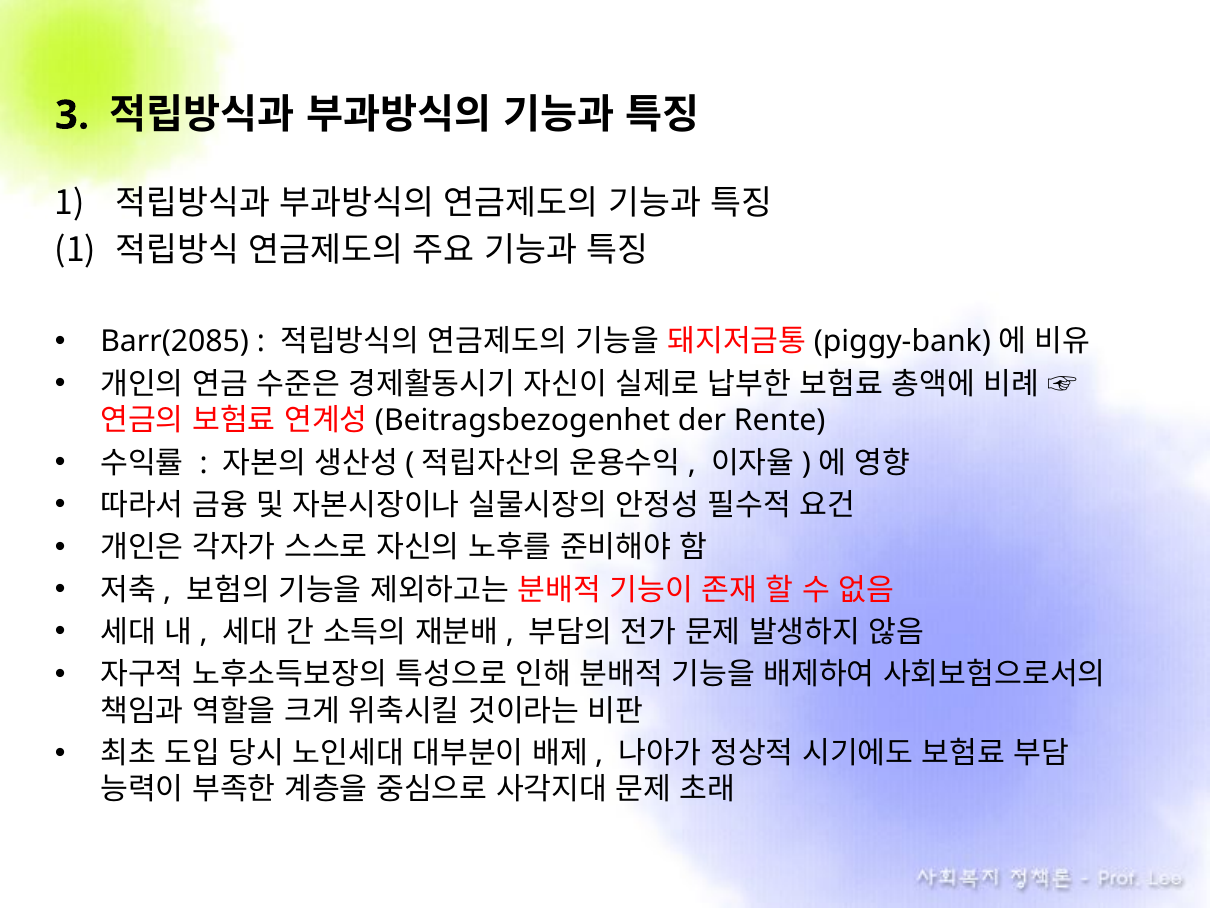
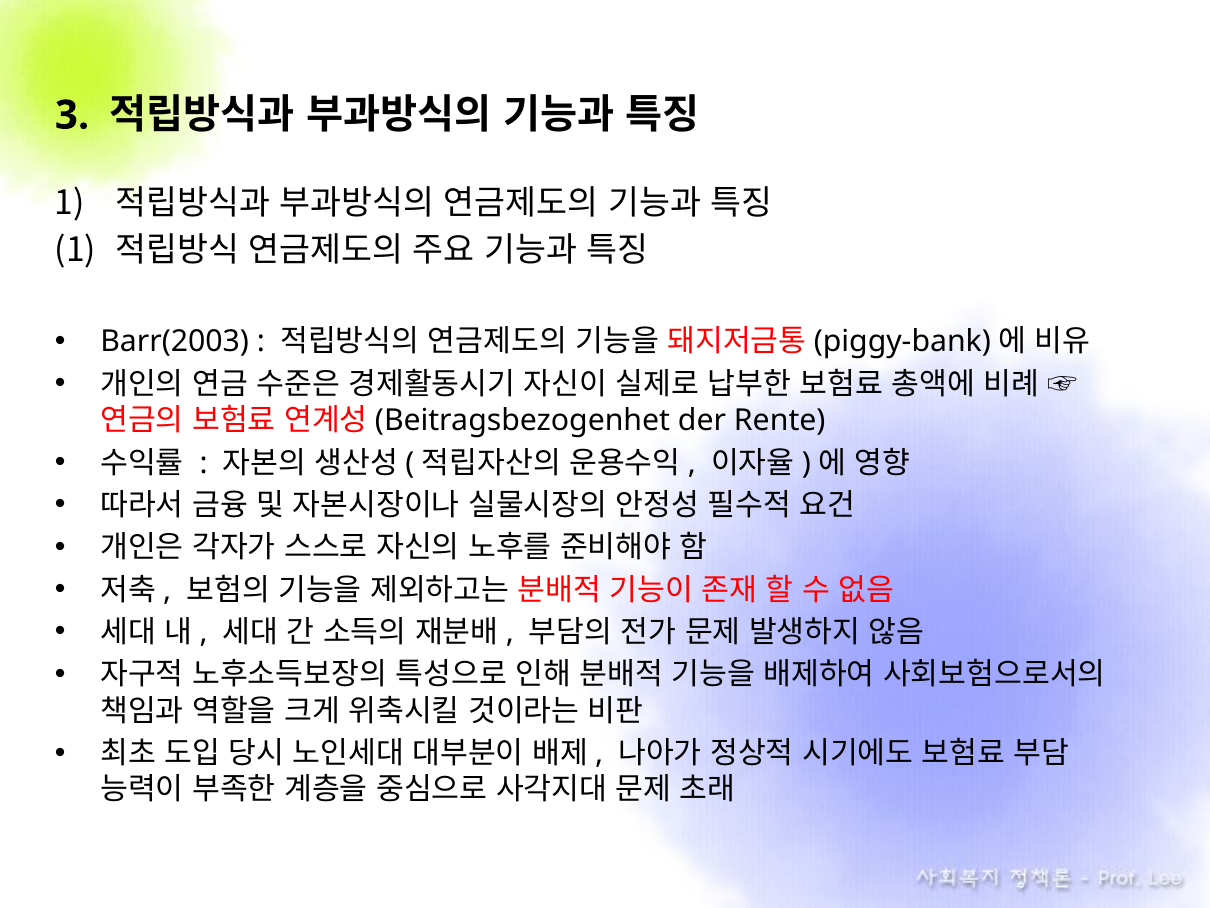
Barr(2085: Barr(2085 -> Barr(2003
